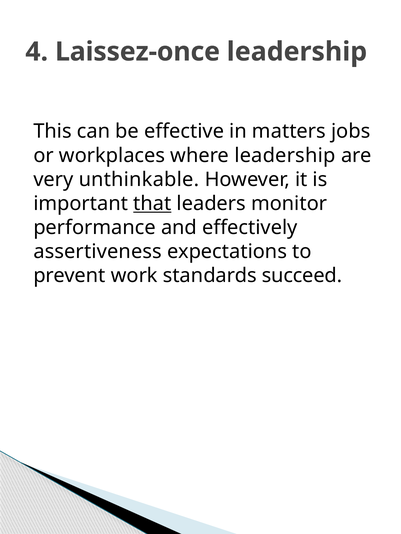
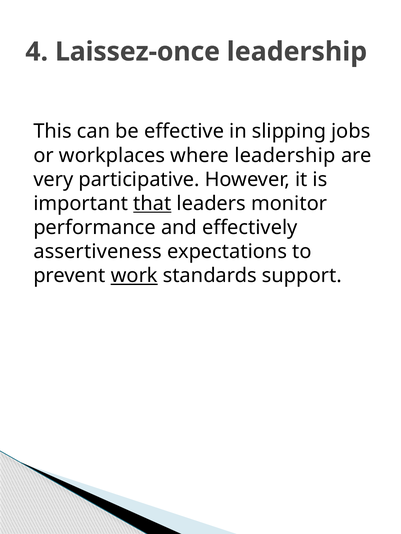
matters: matters -> slipping
unthinkable: unthinkable -> participative
work underline: none -> present
succeed: succeed -> support
